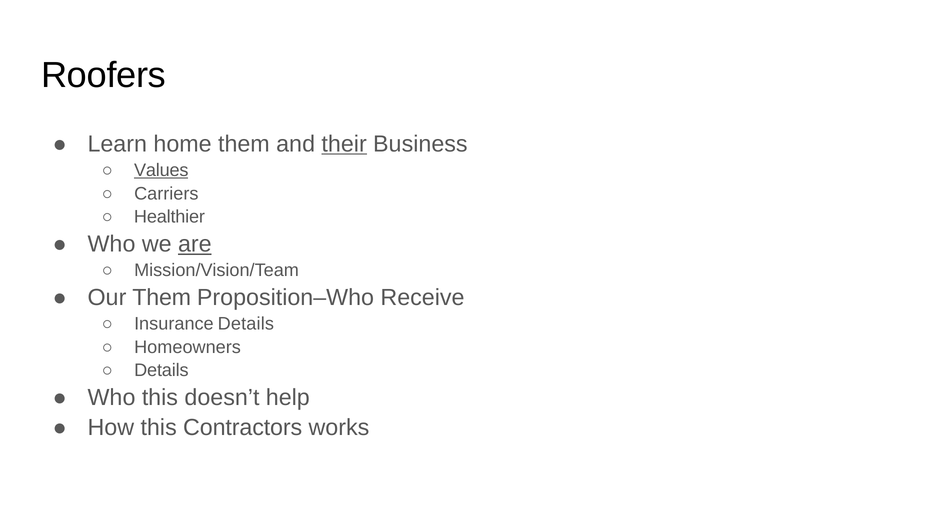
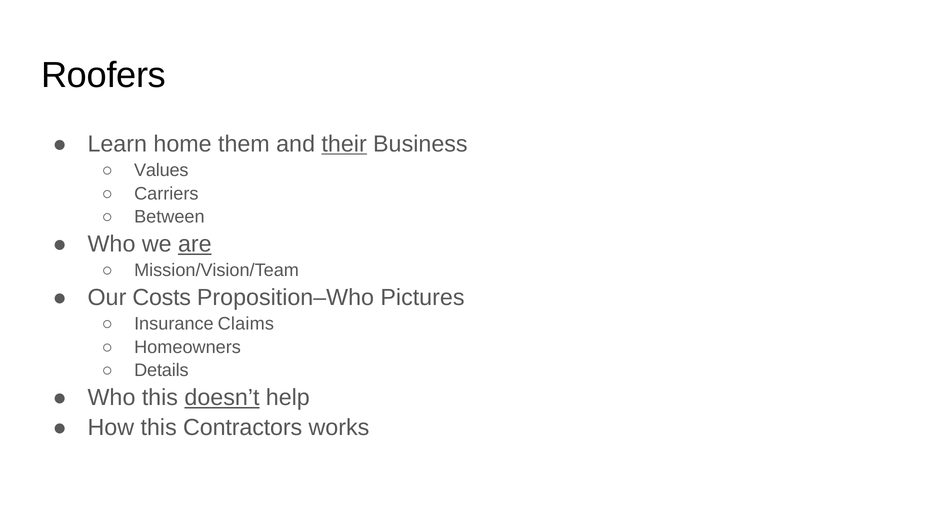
Values underline: present -> none
Healthier: Healthier -> Between
Our Them: Them -> Costs
Receive: Receive -> Pictures
Insurance Details: Details -> Claims
doesn’t underline: none -> present
